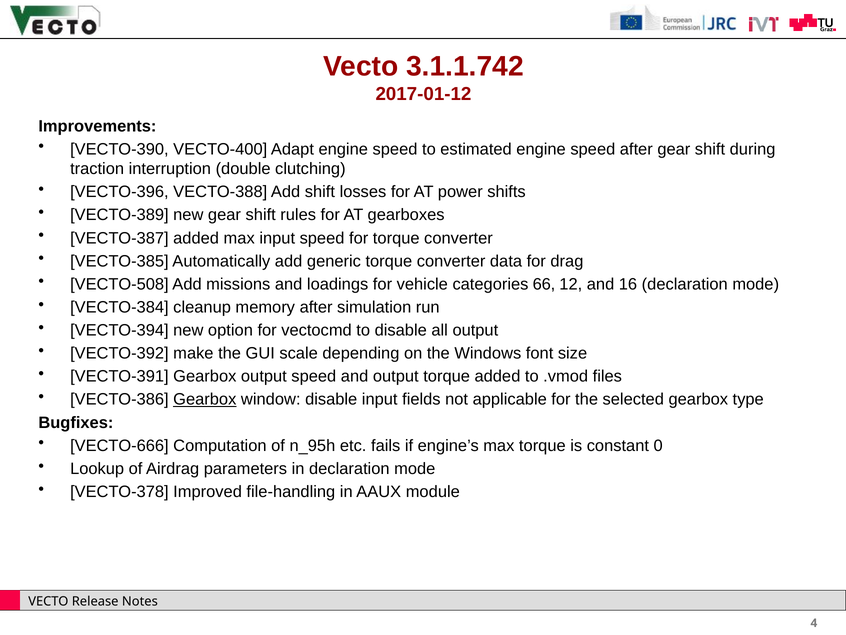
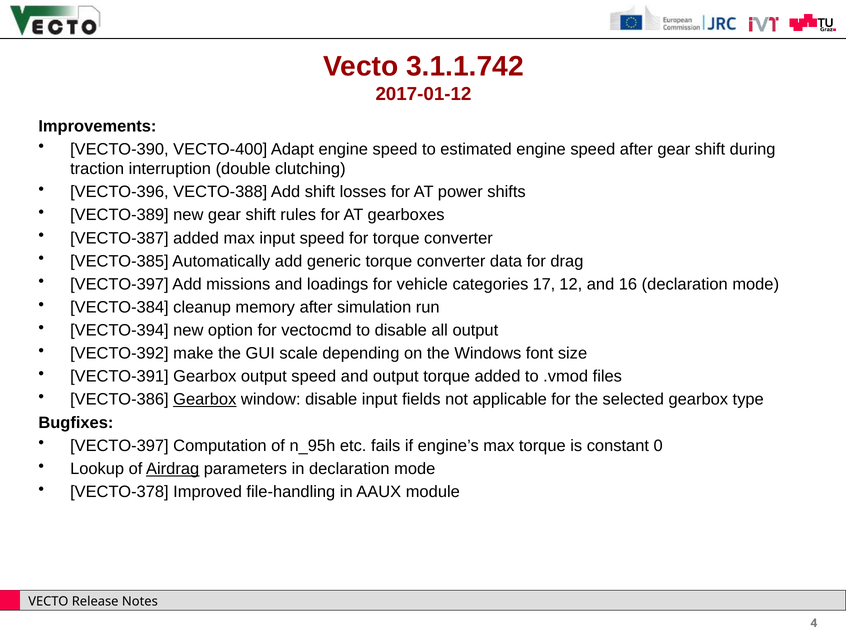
VECTO-508 at (119, 284): VECTO-508 -> VECTO-397
66: 66 -> 17
VECTO-666 at (119, 445): VECTO-666 -> VECTO-397
Airdrag underline: none -> present
